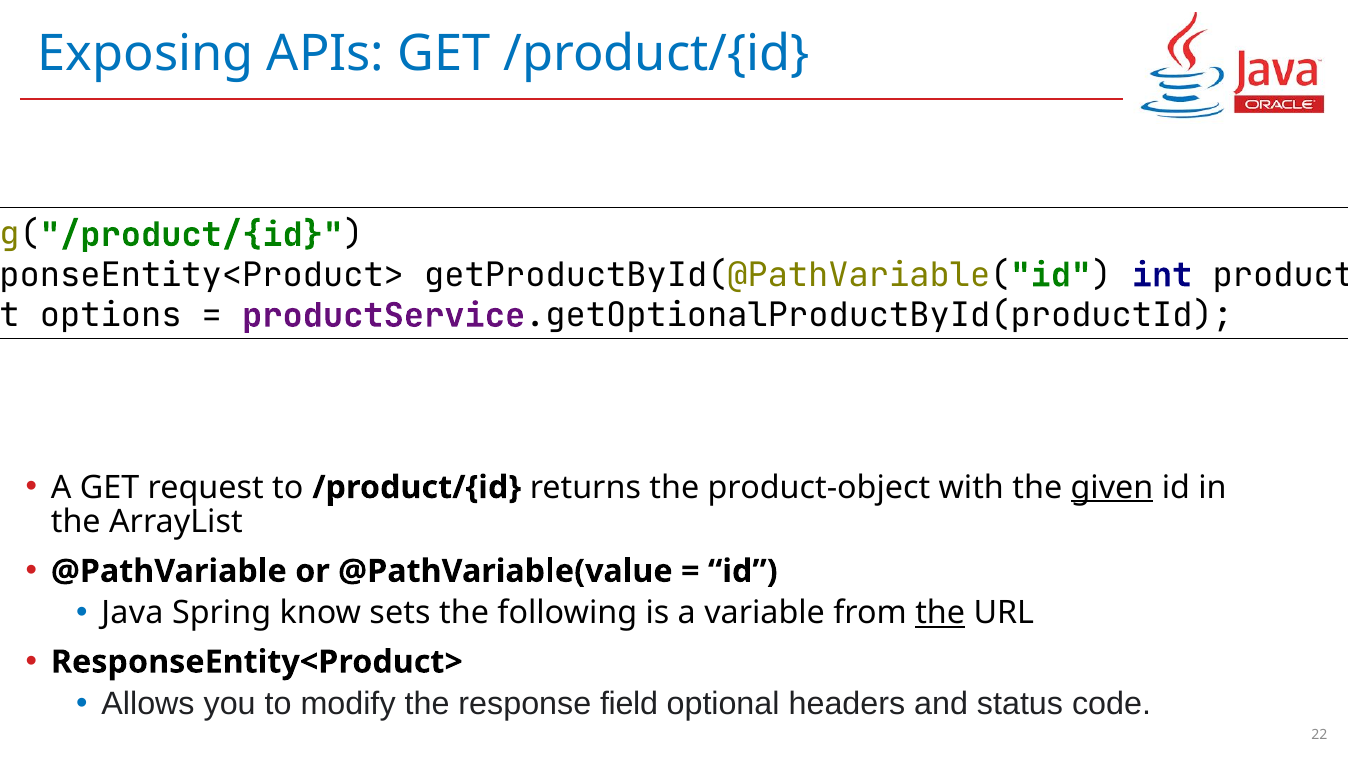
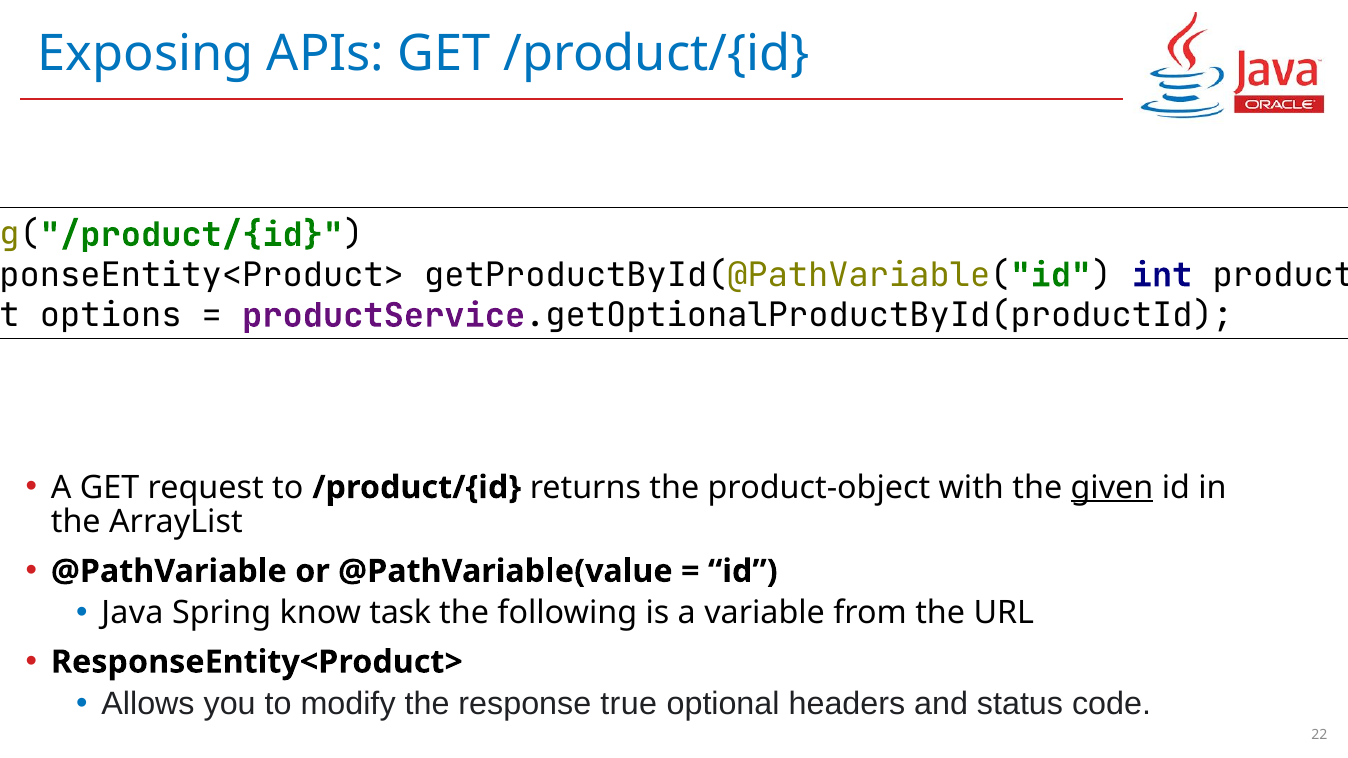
sets: sets -> task
the at (940, 613) underline: present -> none
field: field -> true
